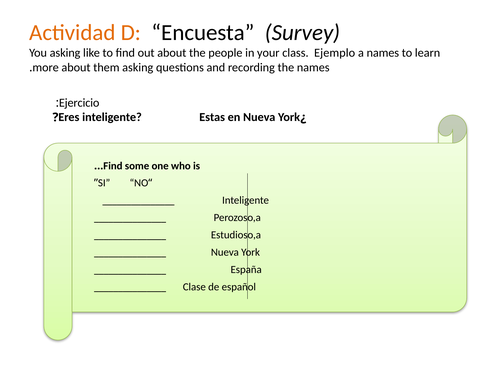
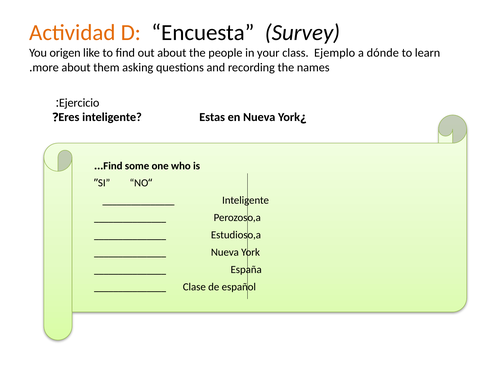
You asking: asking -> origen
a names: names -> dónde
